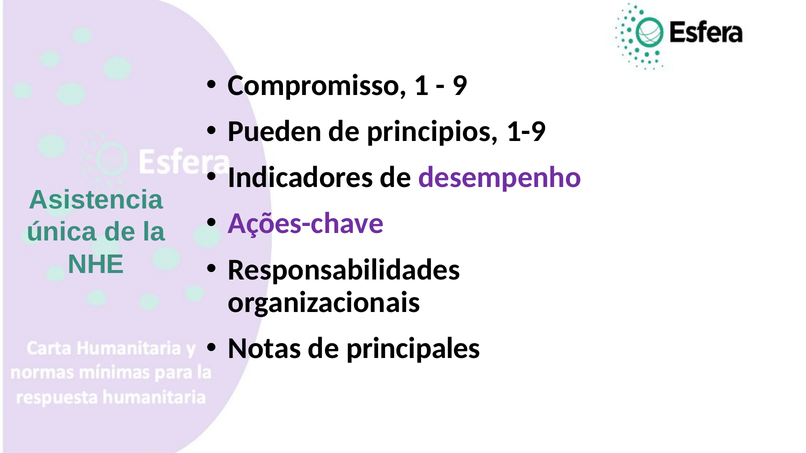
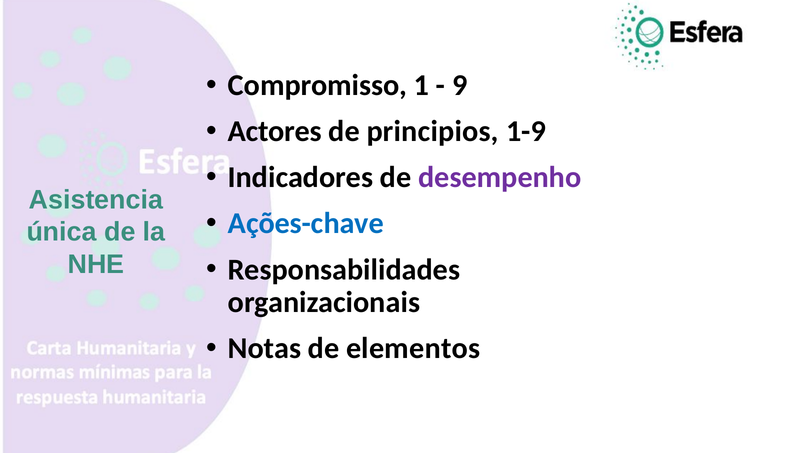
Pueden: Pueden -> Actores
Ações-chave colour: purple -> blue
principales: principales -> elementos
